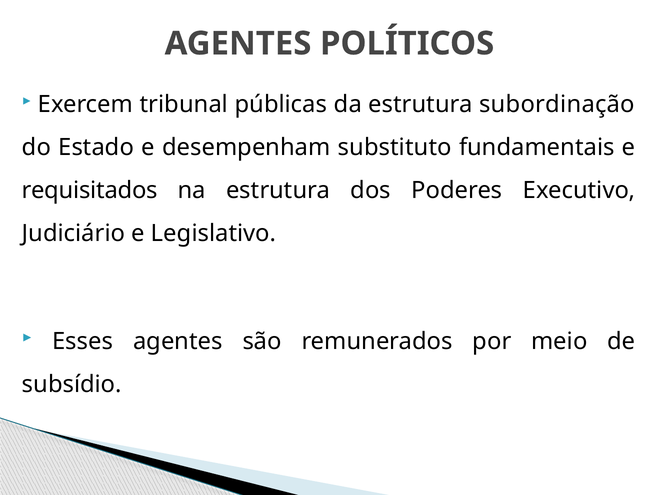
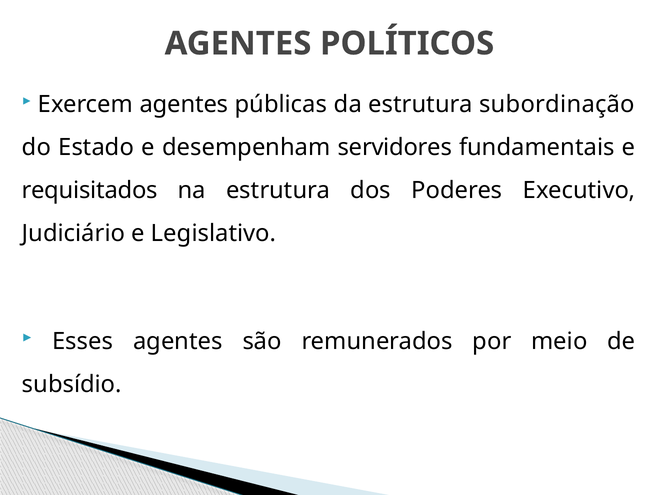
Exercem tribunal: tribunal -> agentes
substituto: substituto -> servidores
